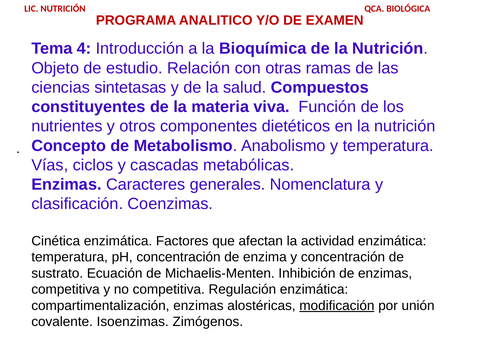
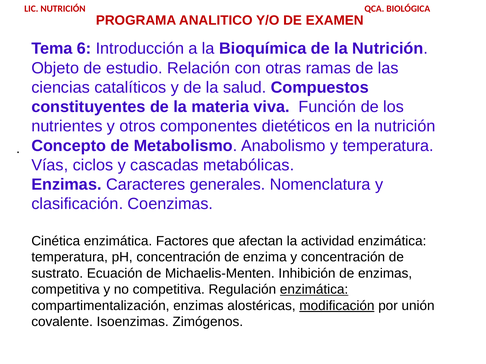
4: 4 -> 6
sintetasas: sintetasas -> catalíticos
enzimática at (314, 290) underline: none -> present
